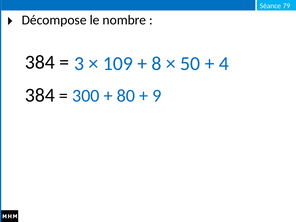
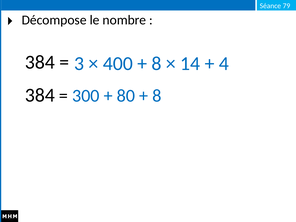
109: 109 -> 400
50: 50 -> 14
9 at (157, 96): 9 -> 8
